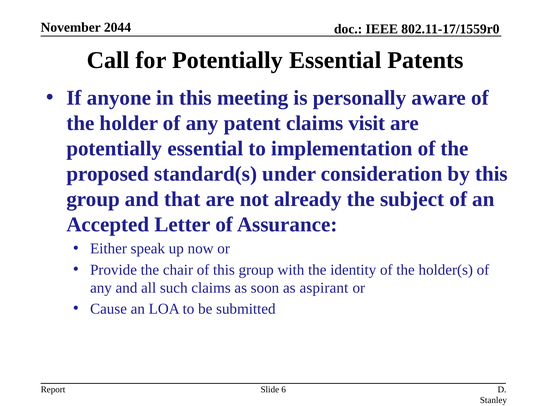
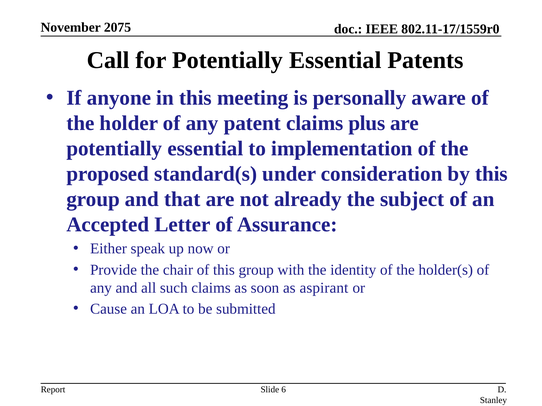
2044: 2044 -> 2075
visit: visit -> plus
